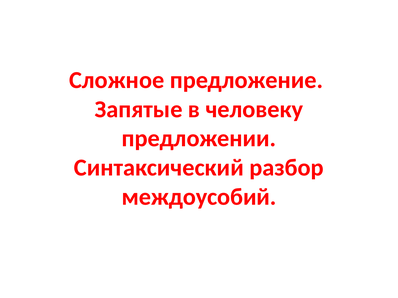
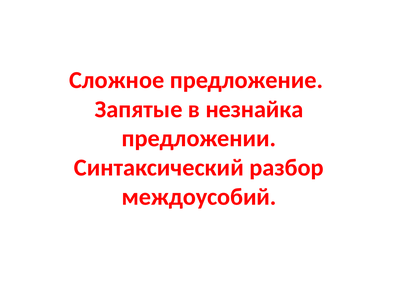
человеку: человеку -> незнайка
